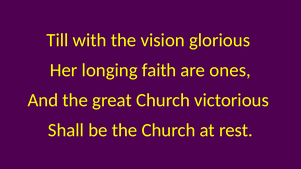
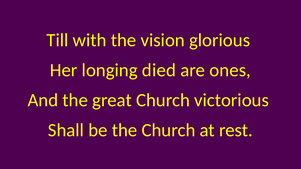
faith: faith -> died
